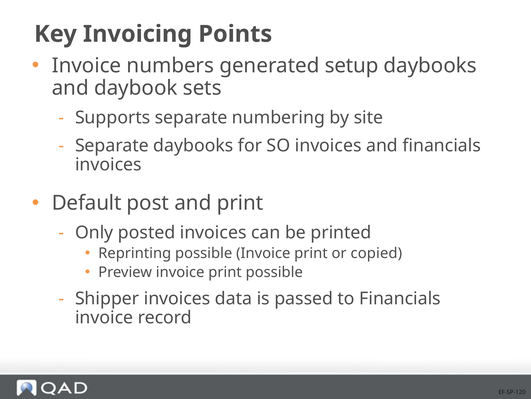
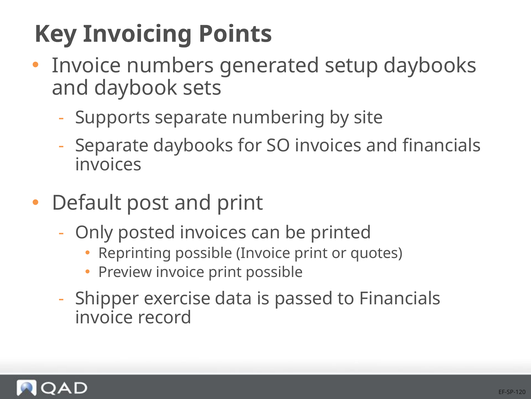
copied: copied -> quotes
Shipper invoices: invoices -> exercise
